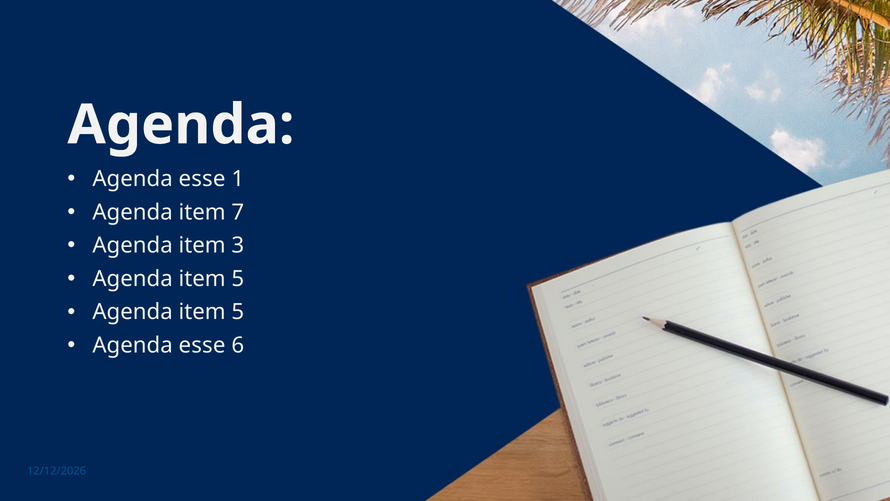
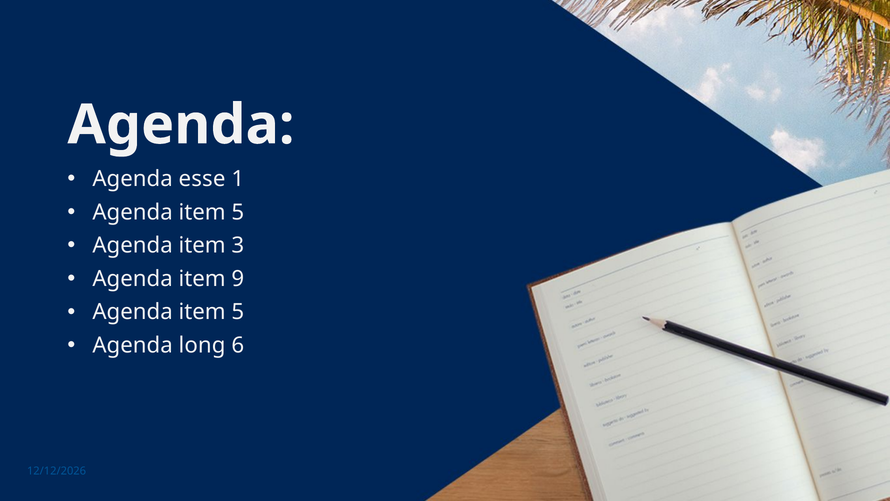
7 at (238, 212): 7 -> 5
5 at (238, 279): 5 -> 9
esse at (202, 345): esse -> long
